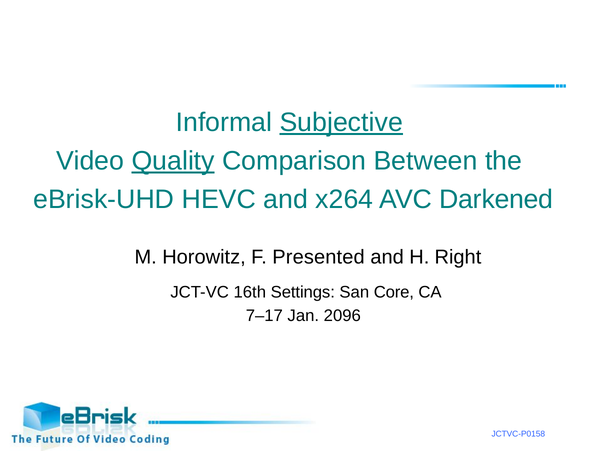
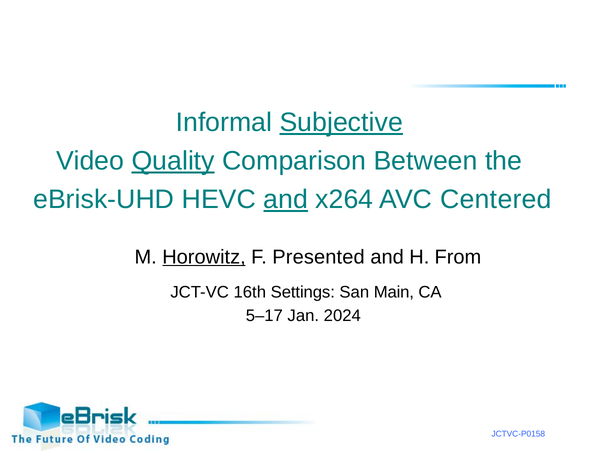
and at (286, 199) underline: none -> present
Darkened: Darkened -> Centered
Horowitz underline: none -> present
Right: Right -> From
Core: Core -> Main
7–17: 7–17 -> 5–17
2096: 2096 -> 2024
